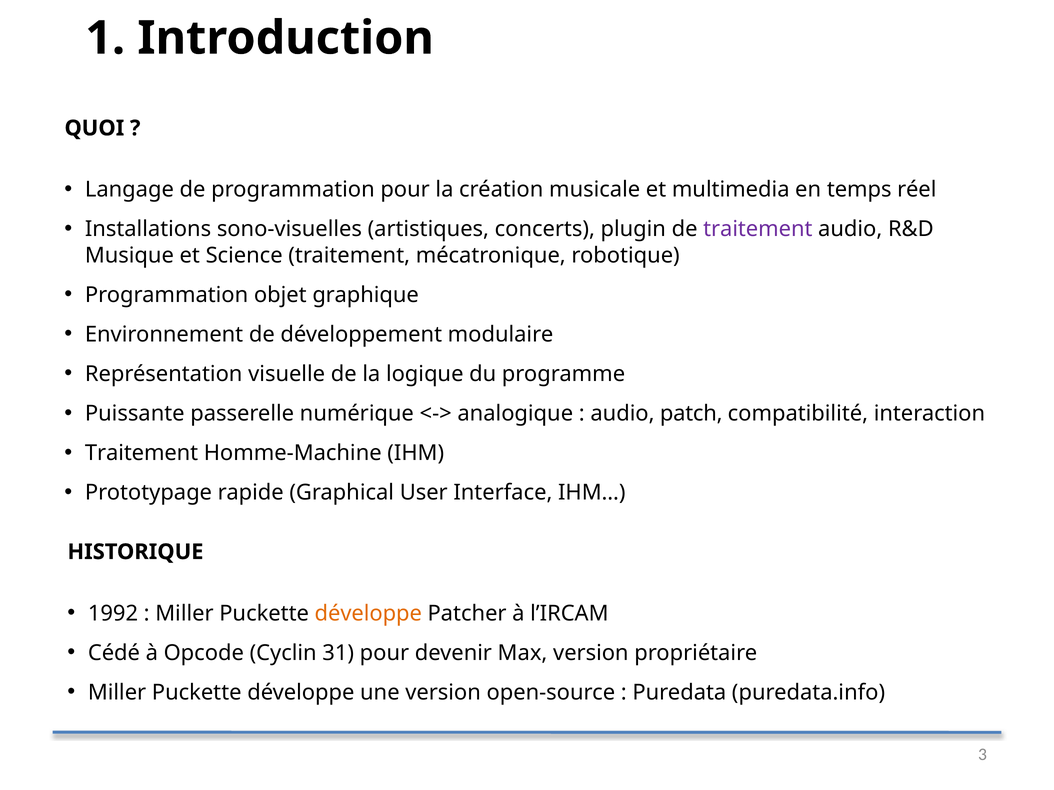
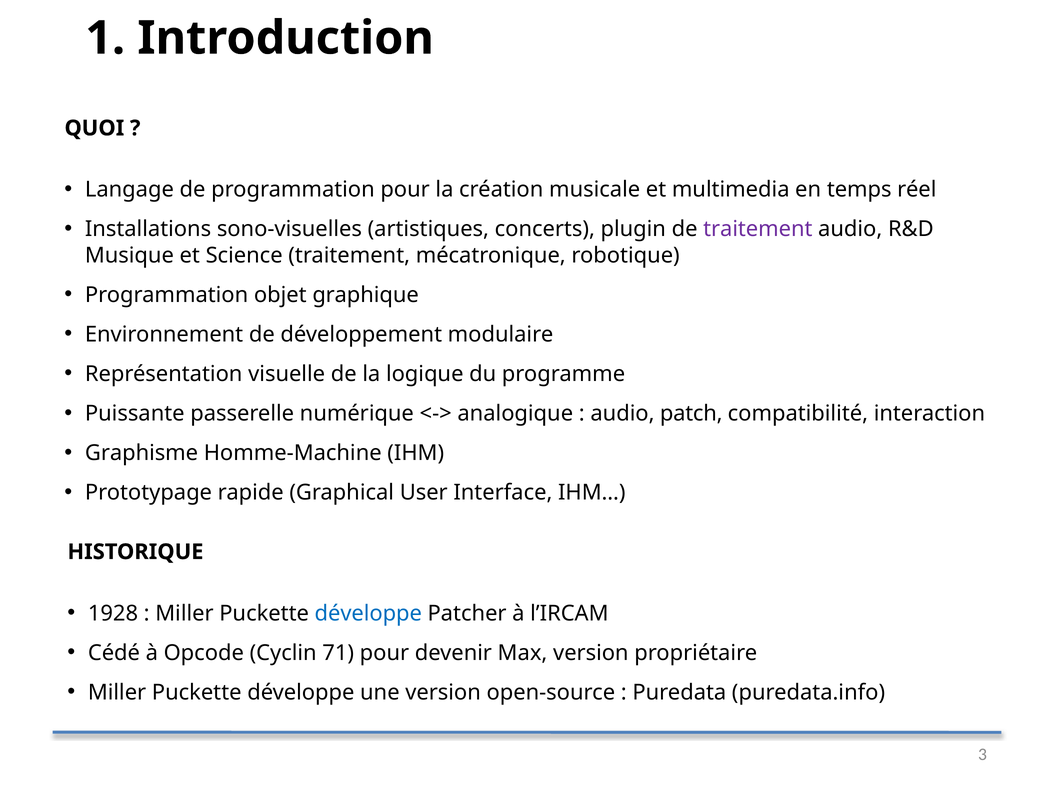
Traitement at (142, 453): Traitement -> Graphisme
1992: 1992 -> 1928
développe at (368, 614) colour: orange -> blue
31: 31 -> 71
